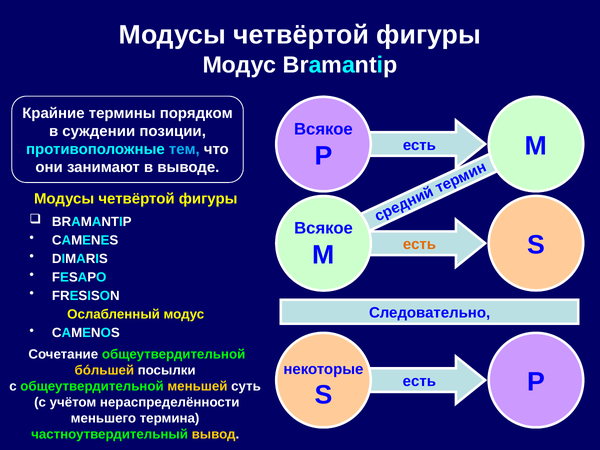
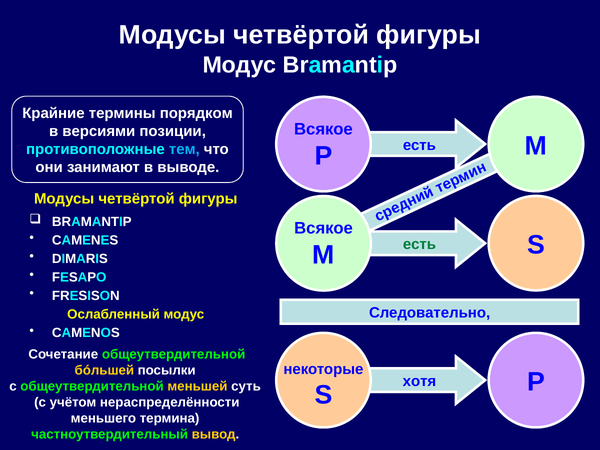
суждении: суждении -> версиями
есть at (419, 244) colour: orange -> green
есть at (419, 381): есть -> хотя
